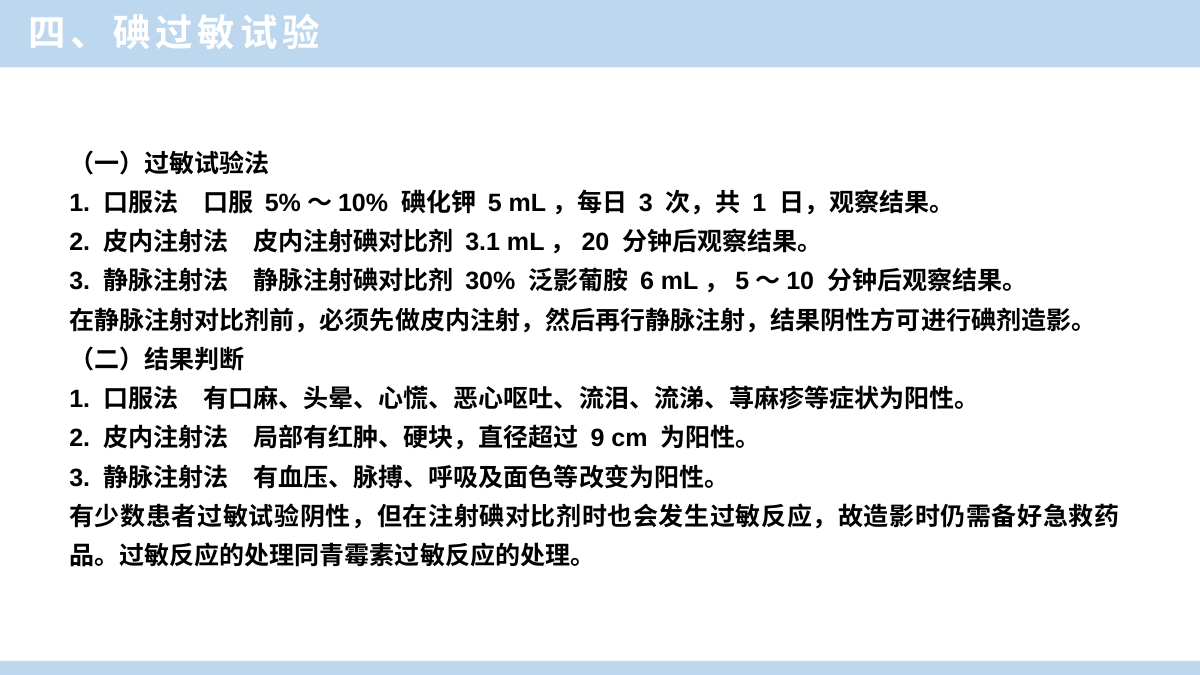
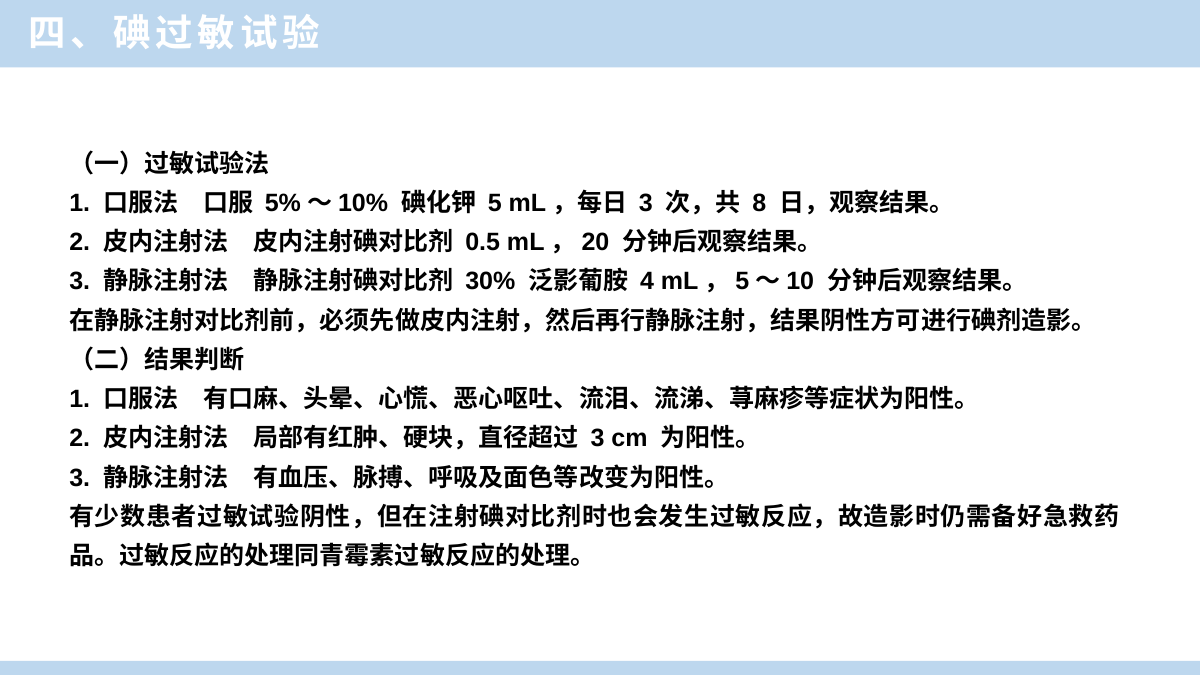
1 at (759, 203): 1 -> 8
3.1: 3.1 -> 0.5
6: 6 -> 4
9 at (598, 439): 9 -> 3
